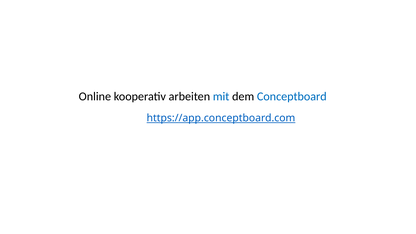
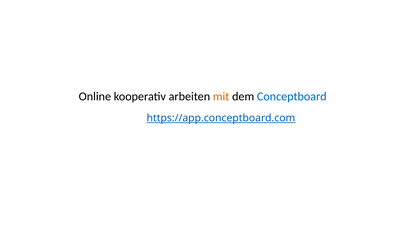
mit colour: blue -> orange
